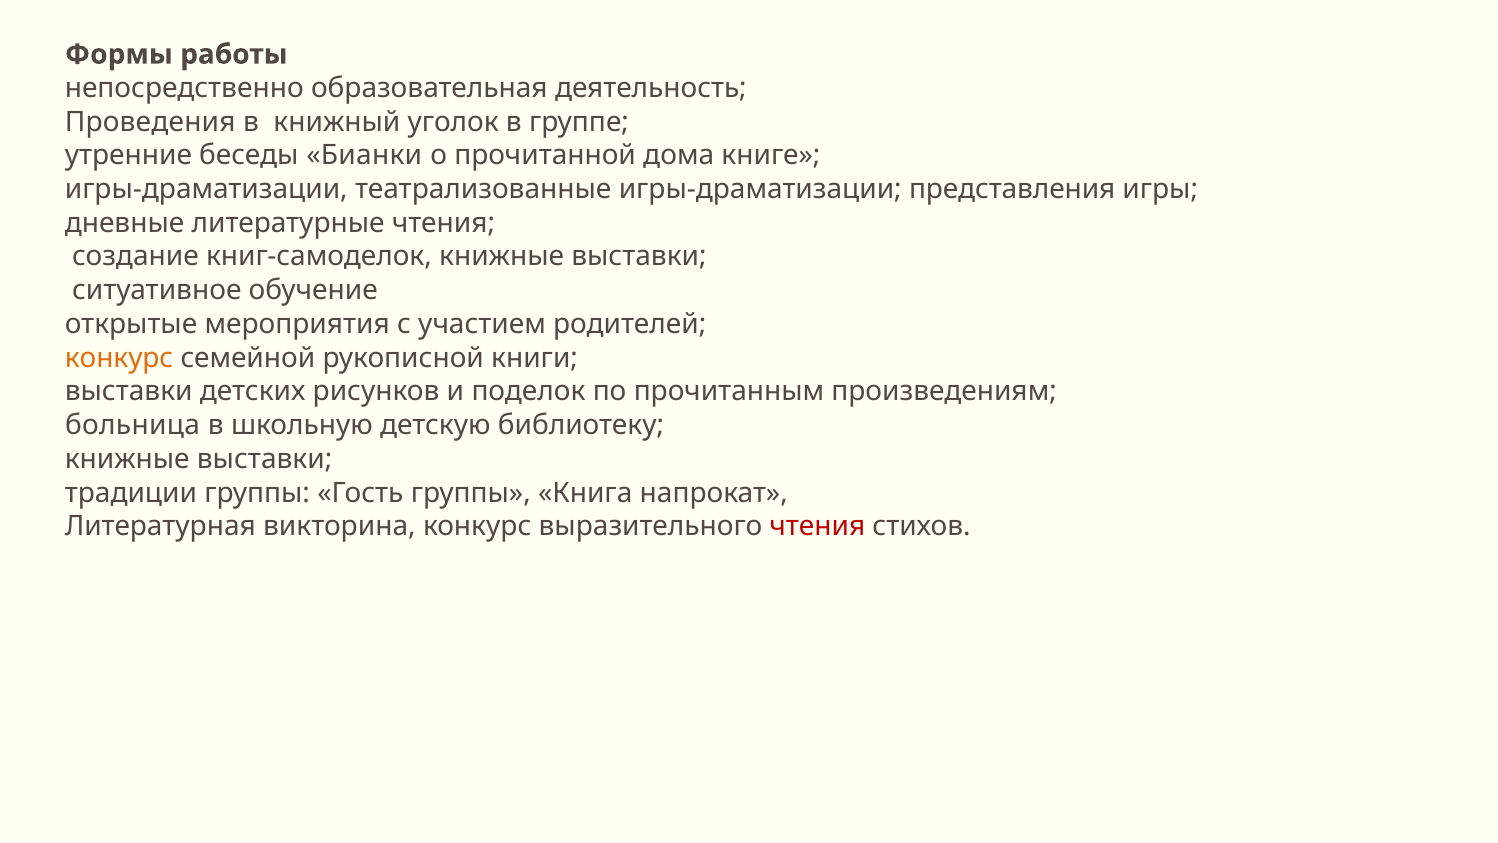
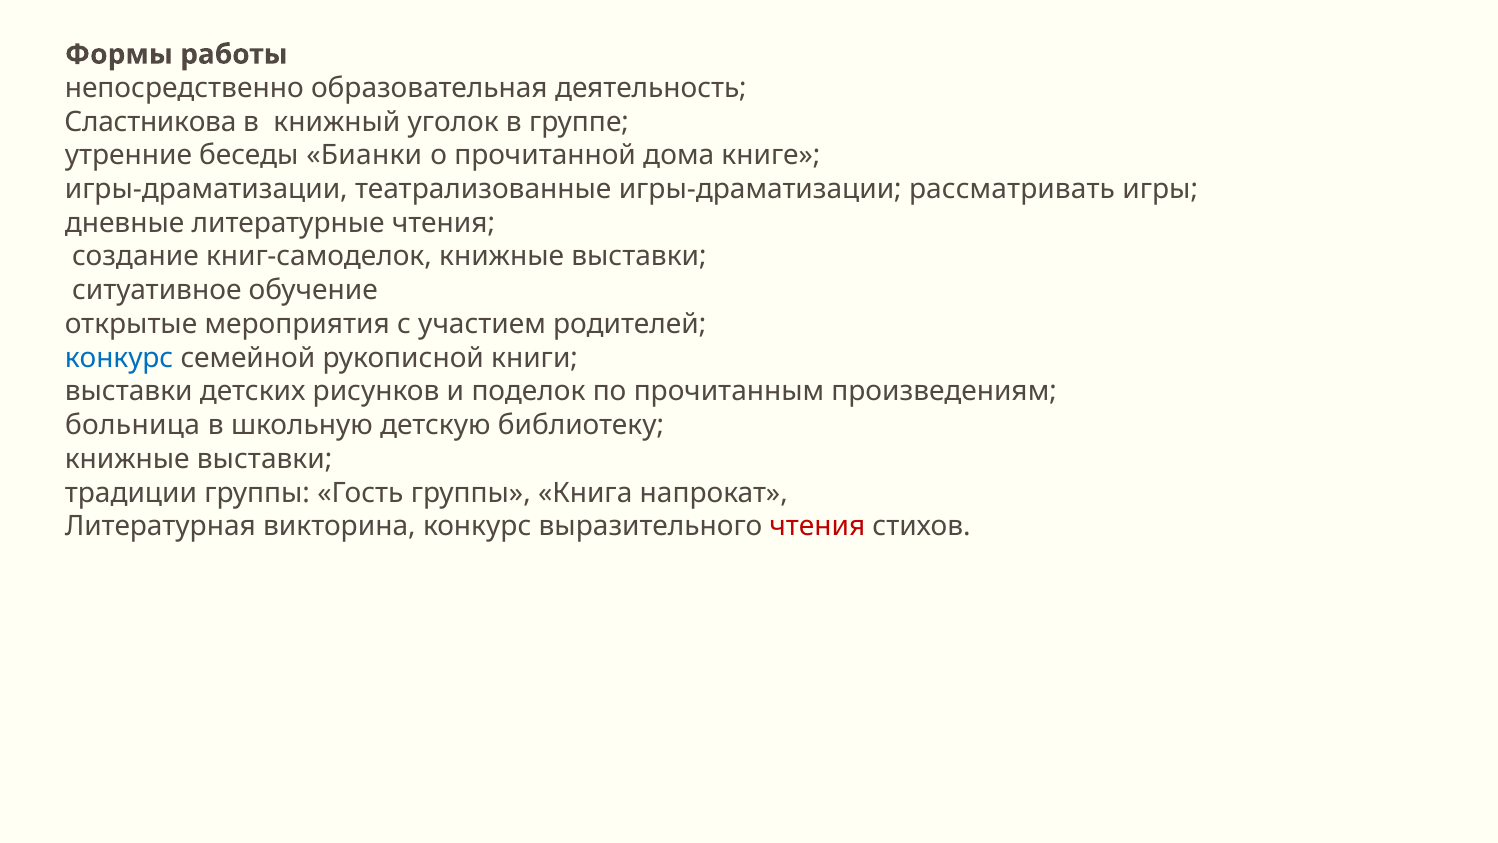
Проведения: Проведения -> Сластникова
представления: представления -> рассматривать
конкурс at (119, 358) colour: orange -> blue
